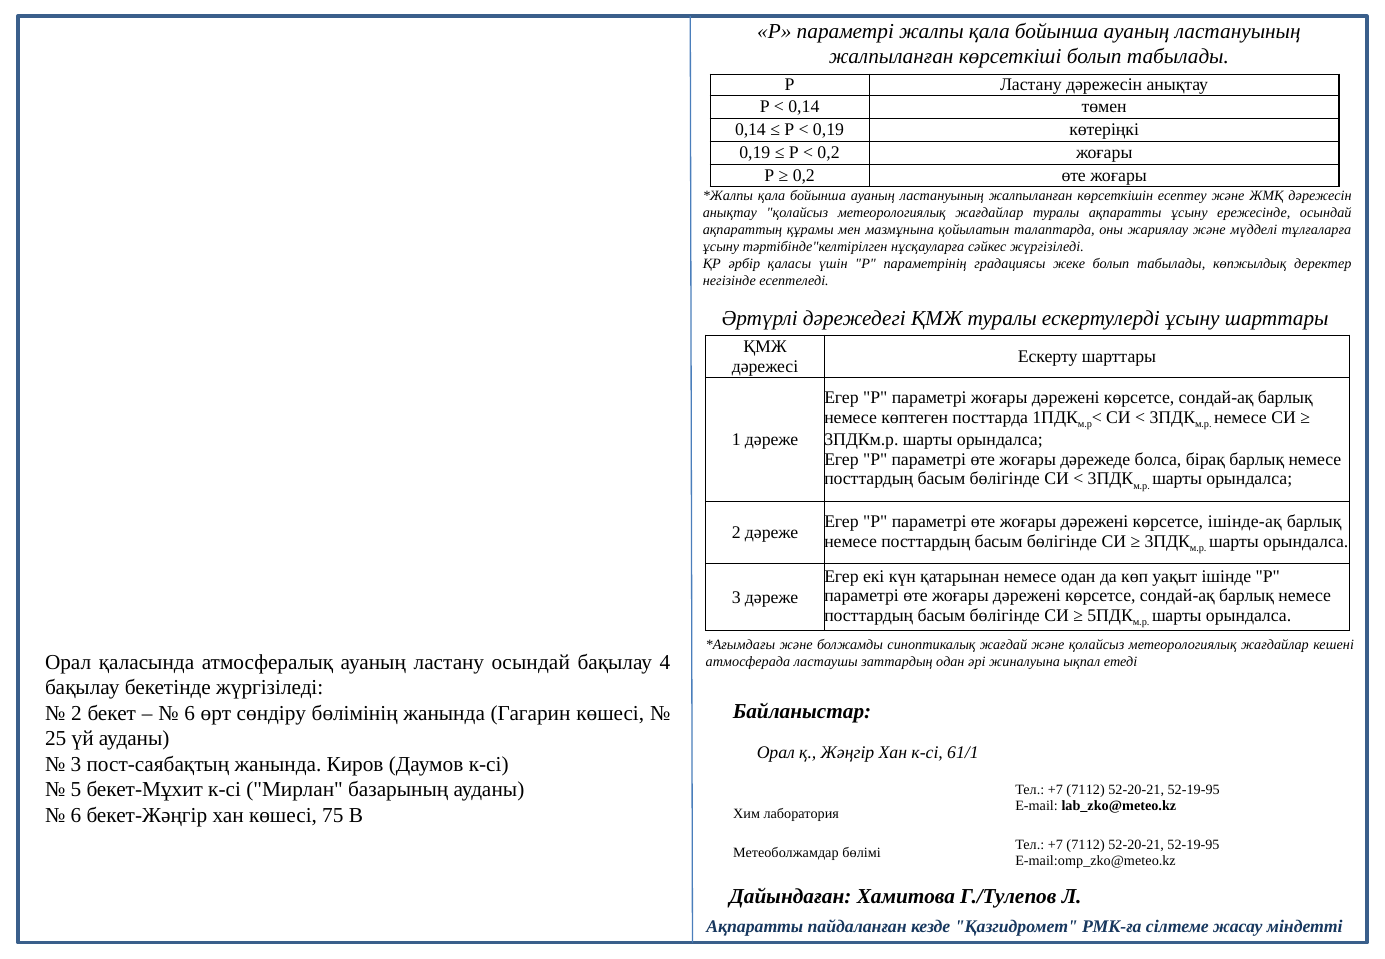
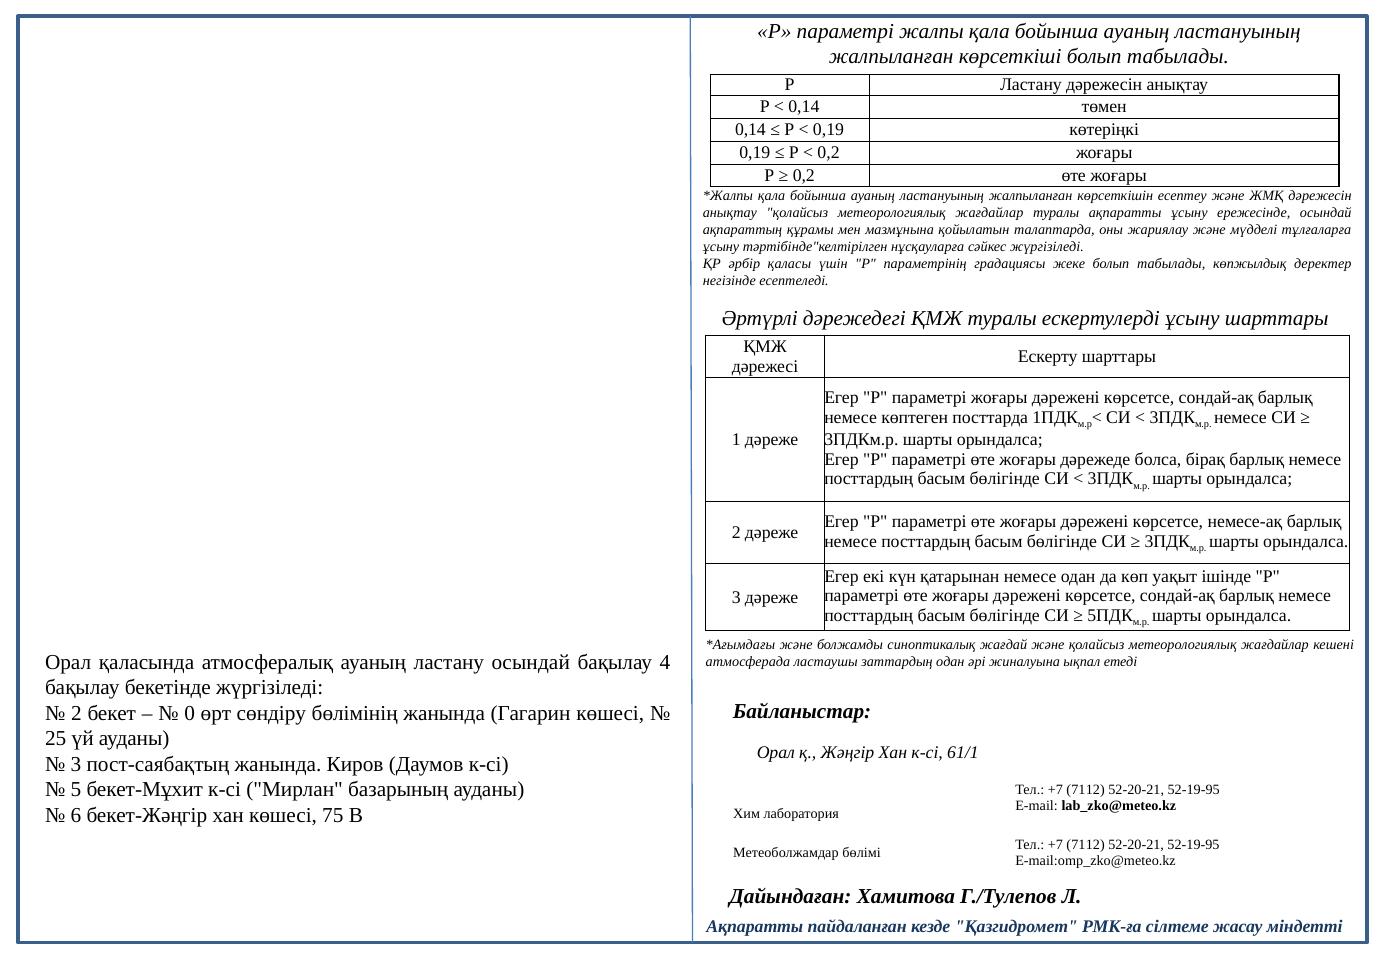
ішінде-ақ: ішінде-ақ -> немесе-ақ
6 at (190, 713): 6 -> 0
